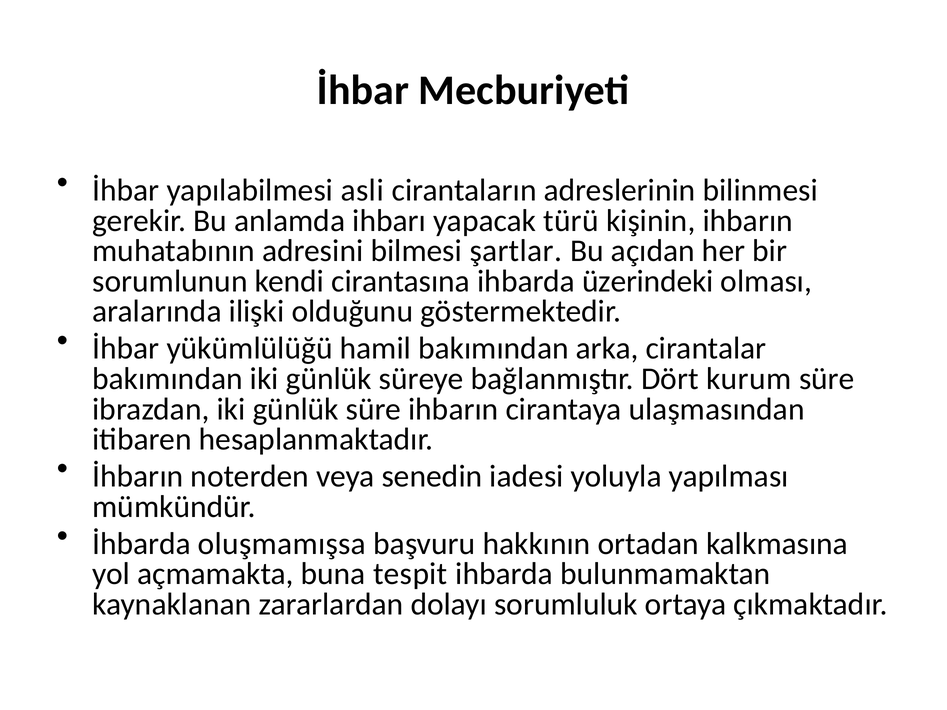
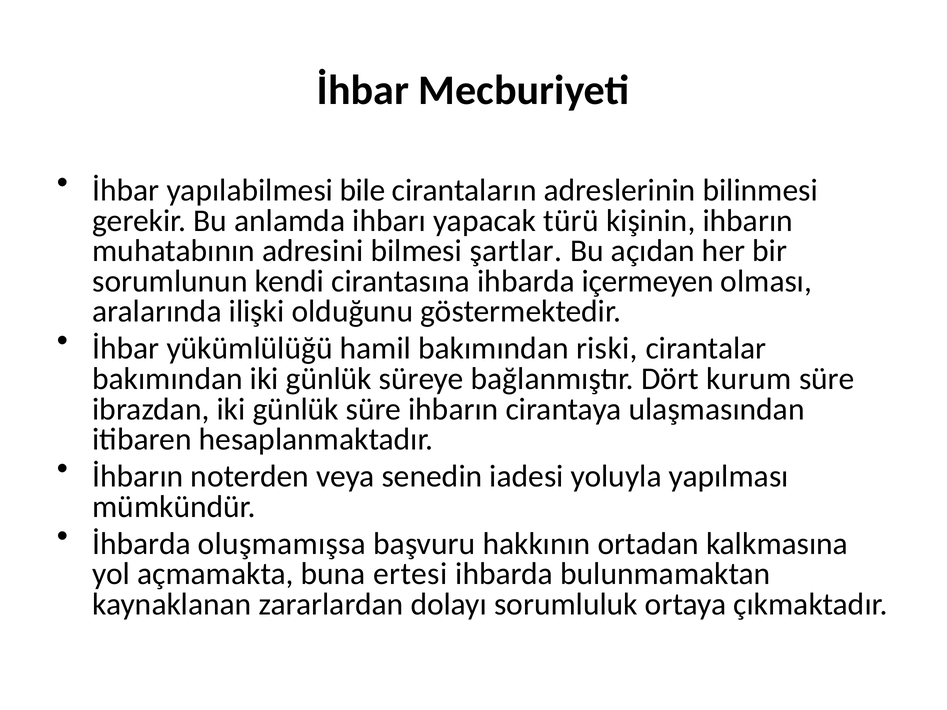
asli: asli -> bile
üzerindeki: üzerindeki -> içermeyen
arka: arka -> riski
tespit: tespit -> ertesi
